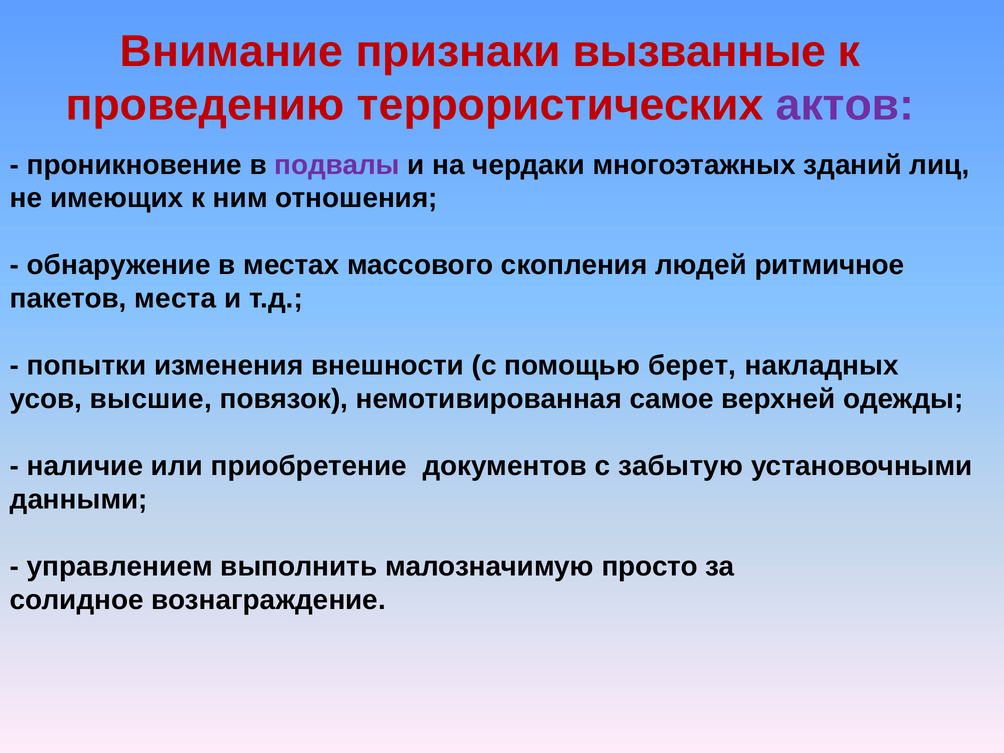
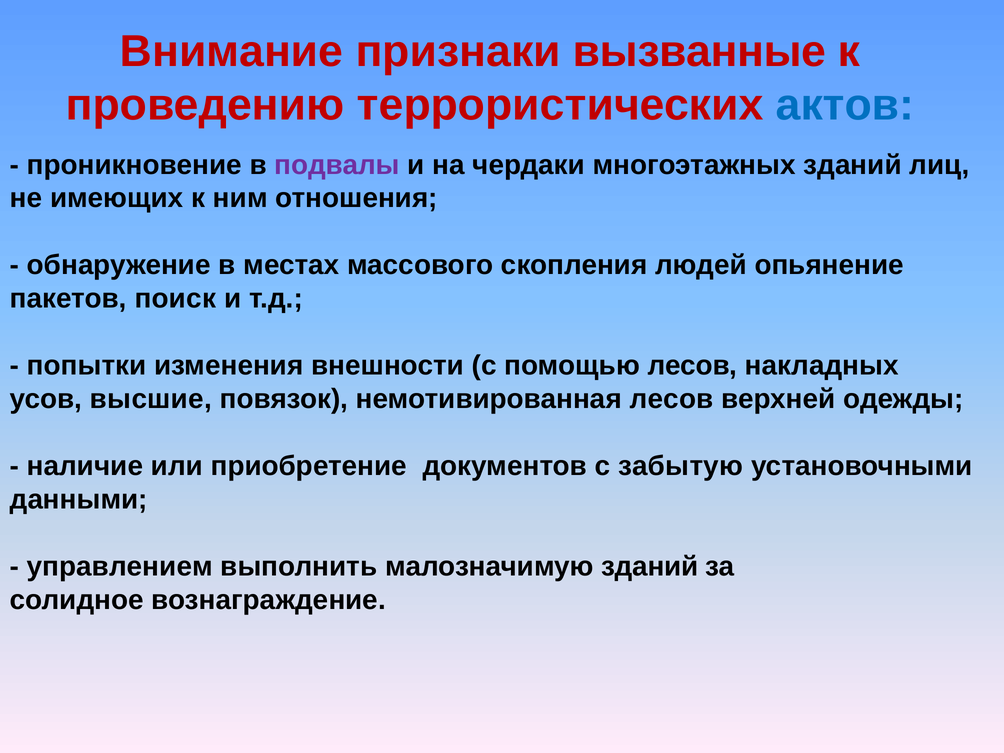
актов colour: purple -> blue
ритмичное: ритмичное -> опьянение
места: места -> поиск
помощью берет: берет -> лесов
немотивированная самое: самое -> лесов
малозначимую просто: просто -> зданий
